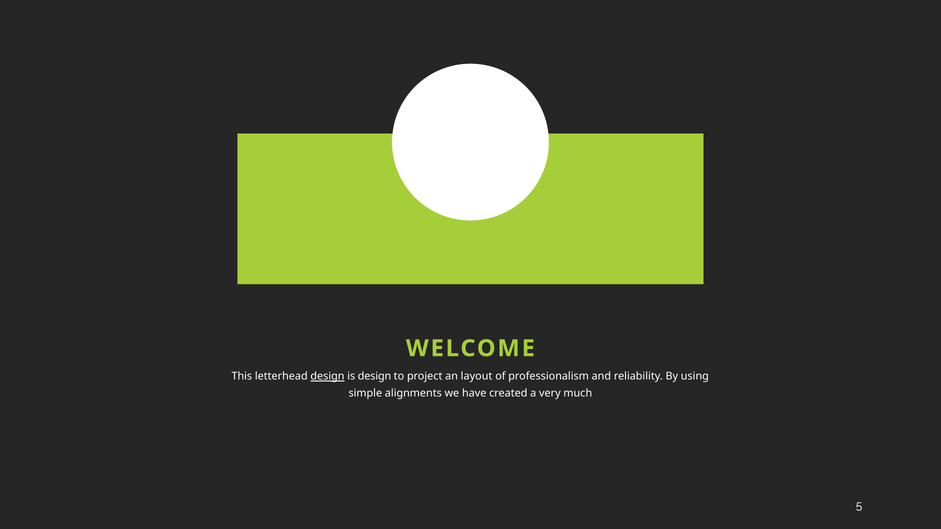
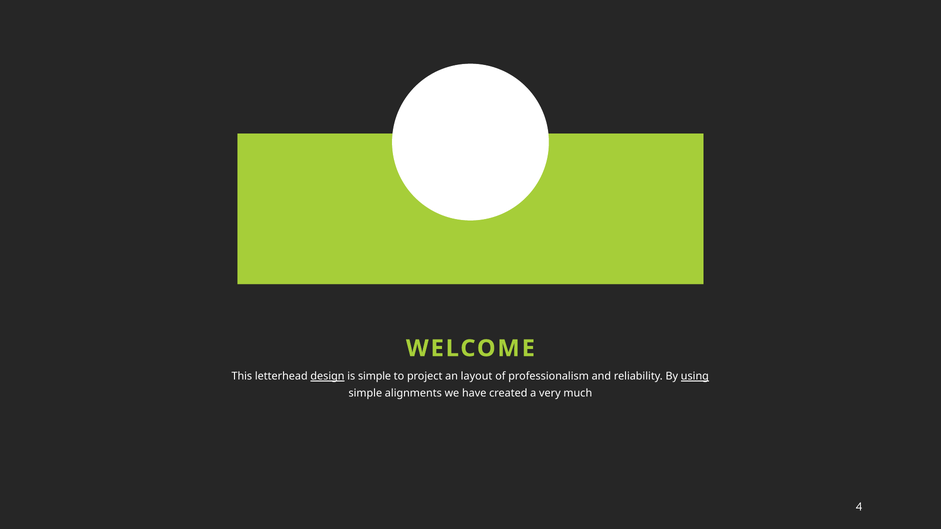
is design: design -> simple
using underline: none -> present
5: 5 -> 4
